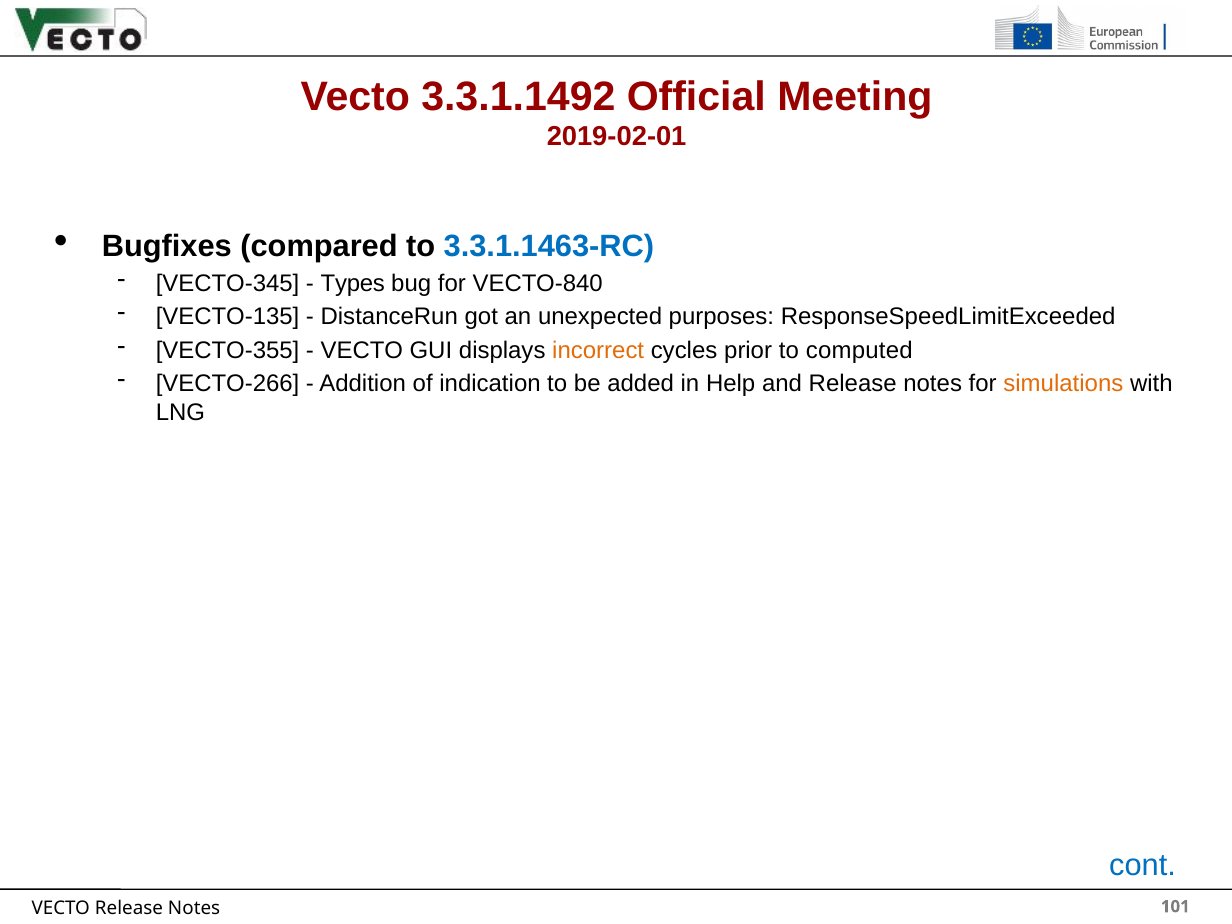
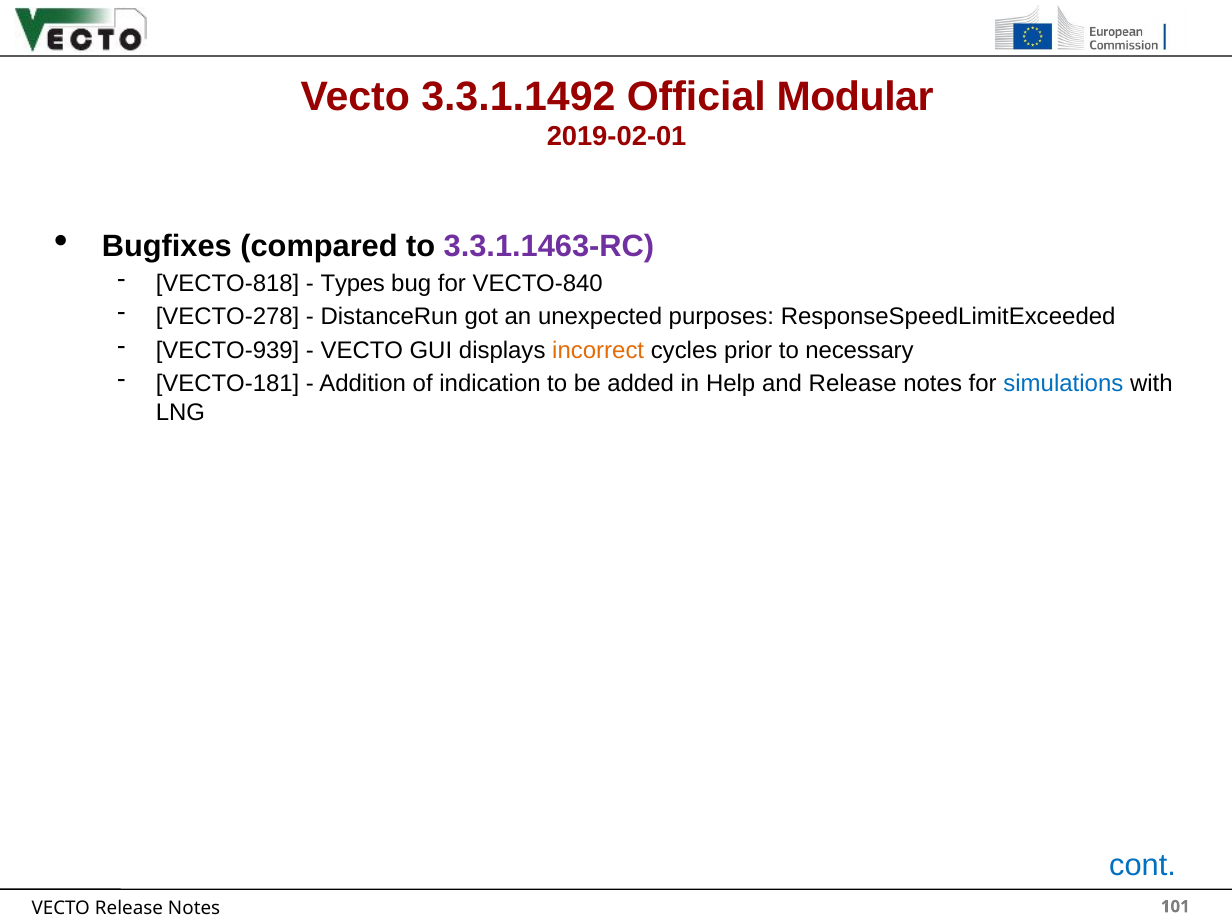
Meeting: Meeting -> Modular
3.3.1.1463-RC colour: blue -> purple
VECTO-345: VECTO-345 -> VECTO-818
VECTO-135: VECTO-135 -> VECTO-278
VECTO-355: VECTO-355 -> VECTO-939
computed: computed -> necessary
VECTO-266: VECTO-266 -> VECTO-181
simulations colour: orange -> blue
